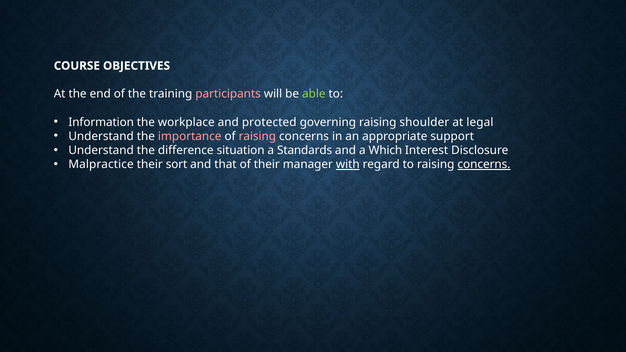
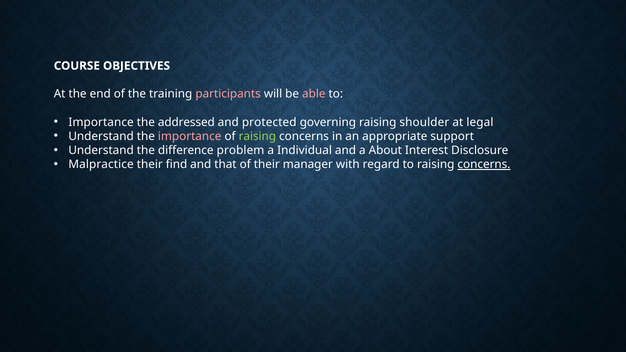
able colour: light green -> pink
Information at (101, 122): Information -> Importance
workplace: workplace -> addressed
raising at (257, 136) colour: pink -> light green
situation: situation -> problem
Standards: Standards -> Individual
Which: Which -> About
sort: sort -> find
with underline: present -> none
